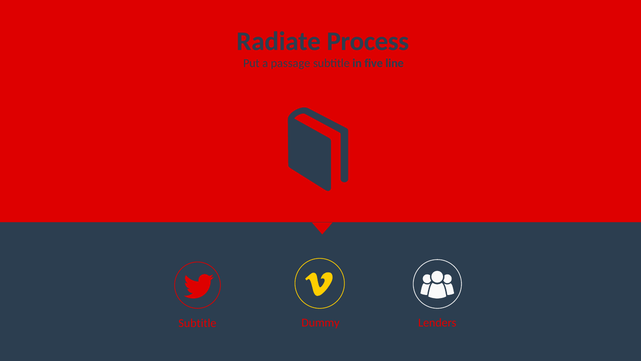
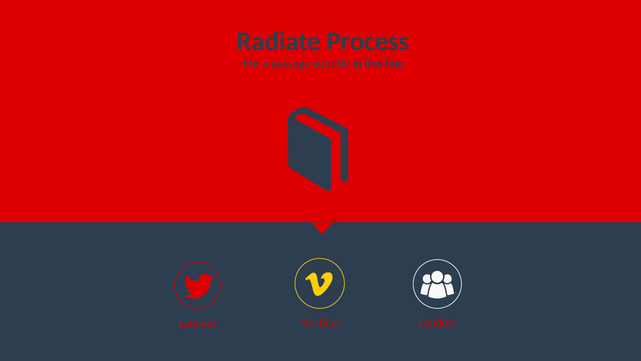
in five: five -> line
Dummy: Dummy -> Vertical
Subtitle at (197, 323): Subtitle -> Laoreet
